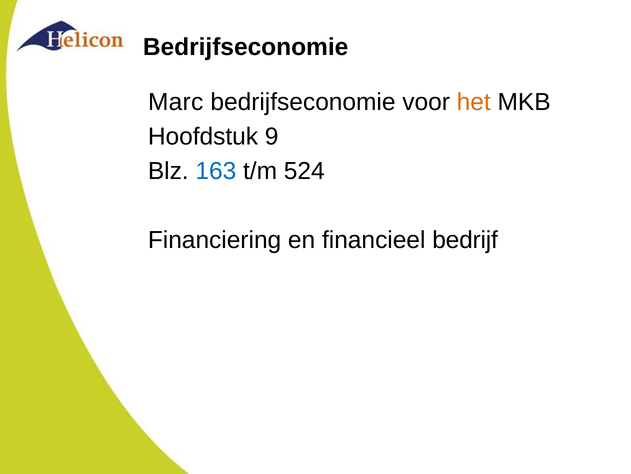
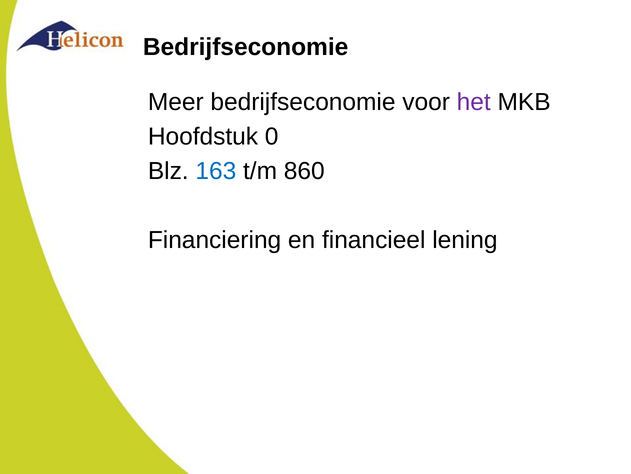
Marc: Marc -> Meer
het colour: orange -> purple
9: 9 -> 0
524: 524 -> 860
bedrijf: bedrijf -> lening
